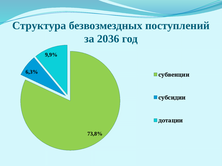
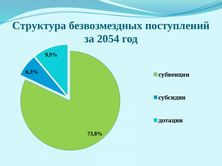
2036: 2036 -> 2054
